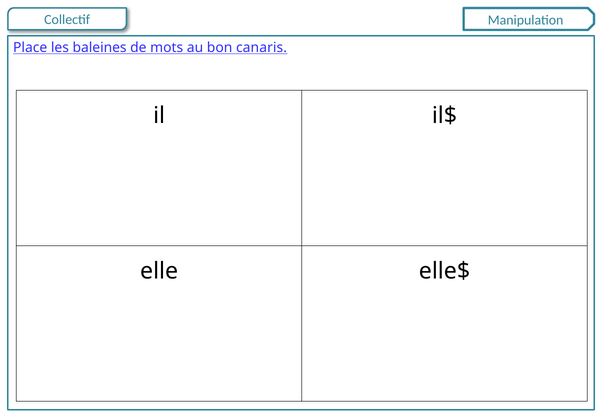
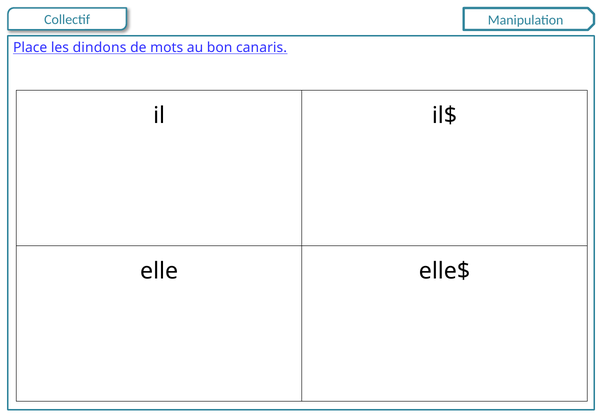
baleines: baleines -> dindons
